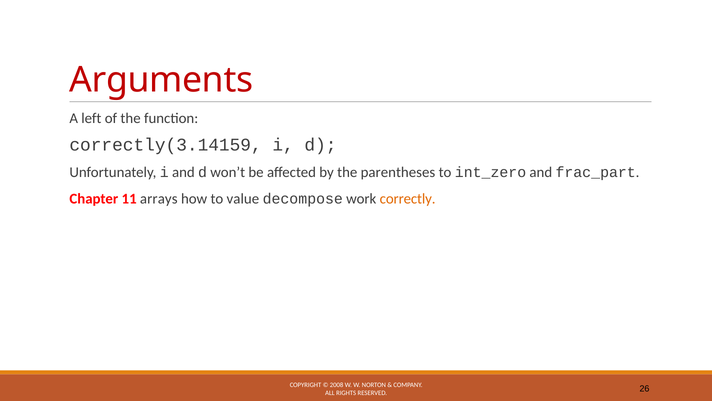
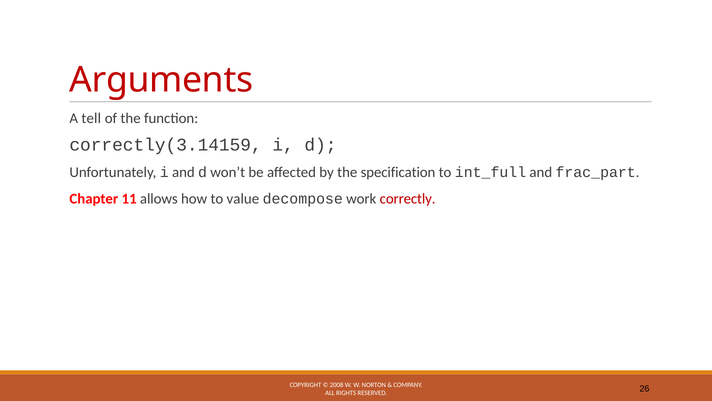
left: left -> tell
parentheses: parentheses -> specification
int_zero: int_zero -> int_full
arrays: arrays -> allows
correctly colour: orange -> red
